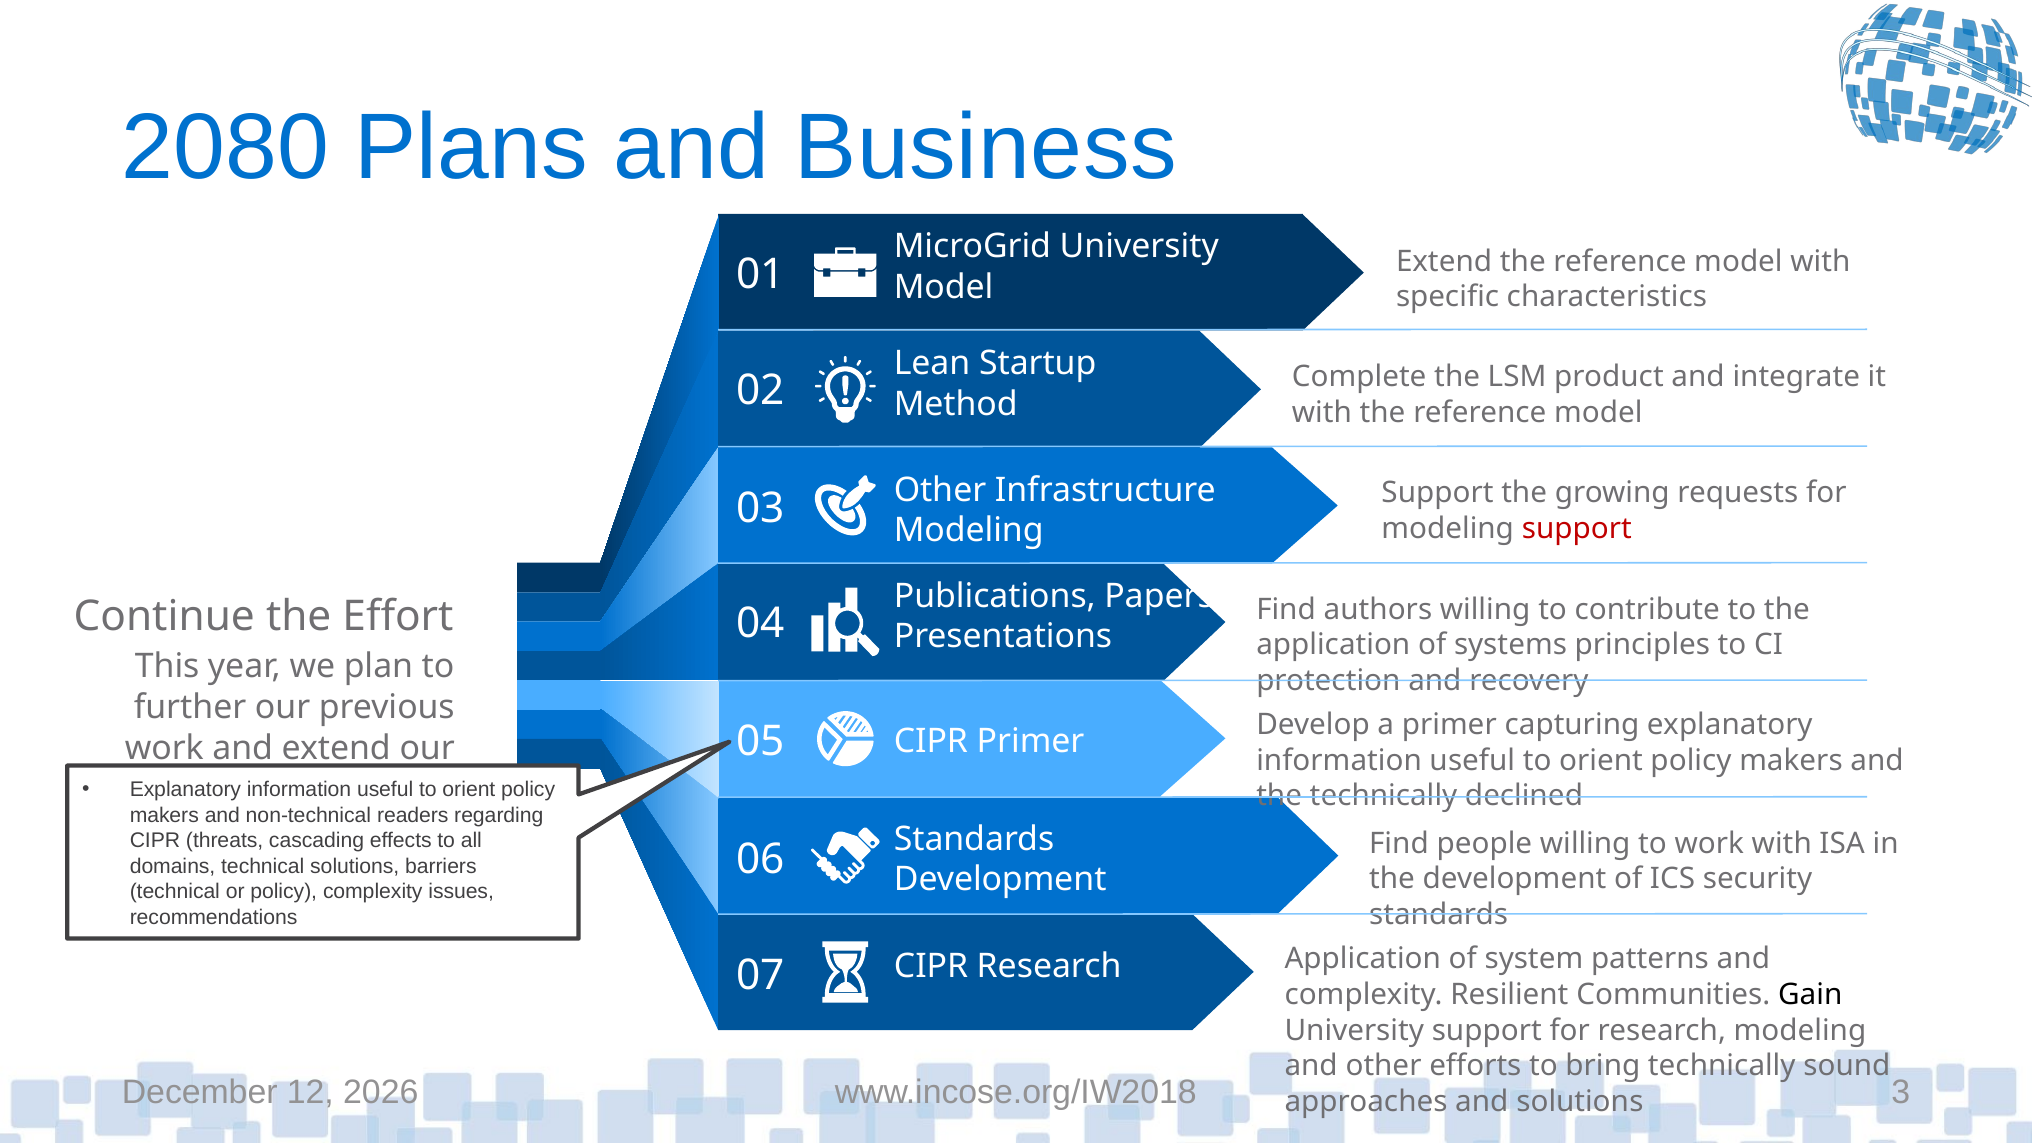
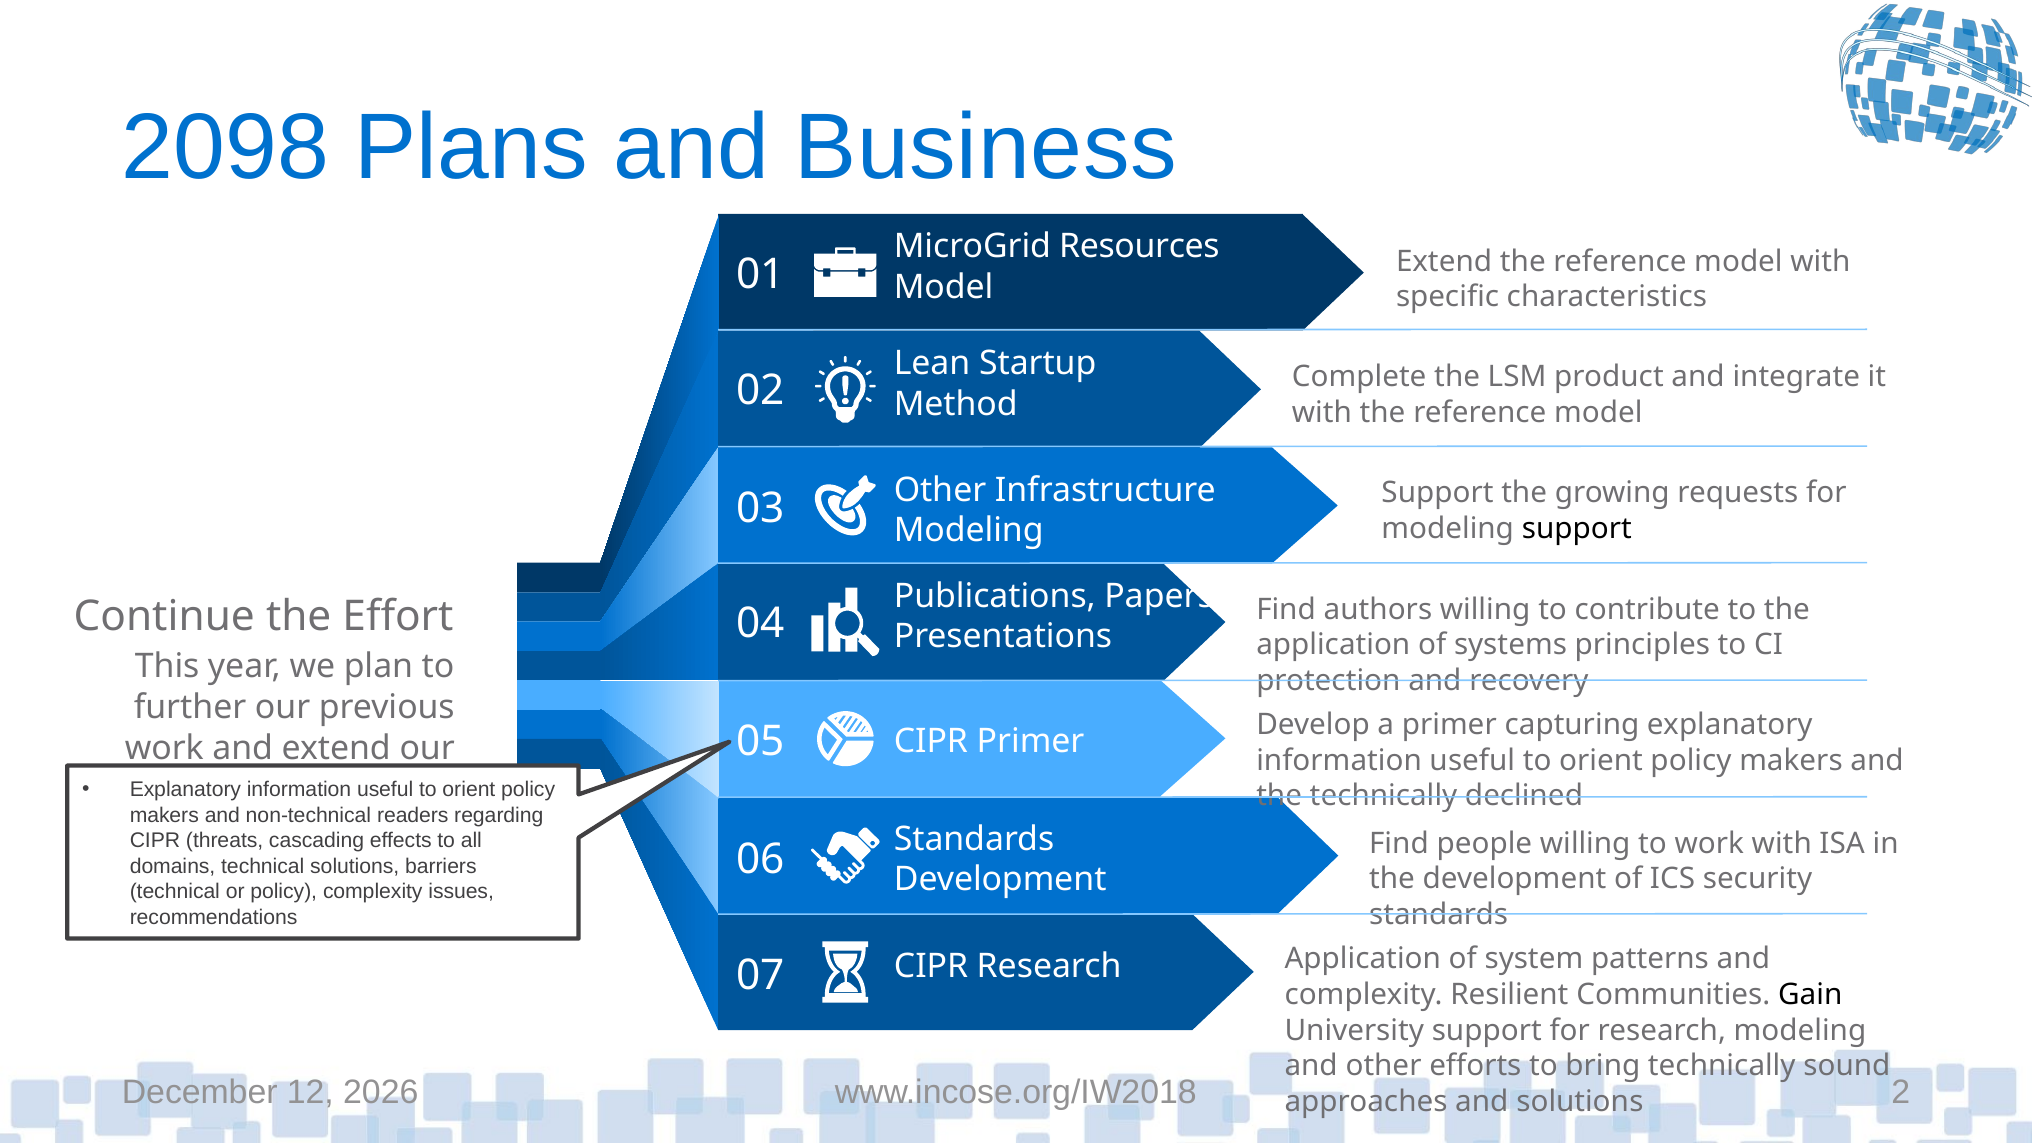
2080: 2080 -> 2098
MicroGrid University: University -> Resources
support at (1577, 528) colour: red -> black
3: 3 -> 2
